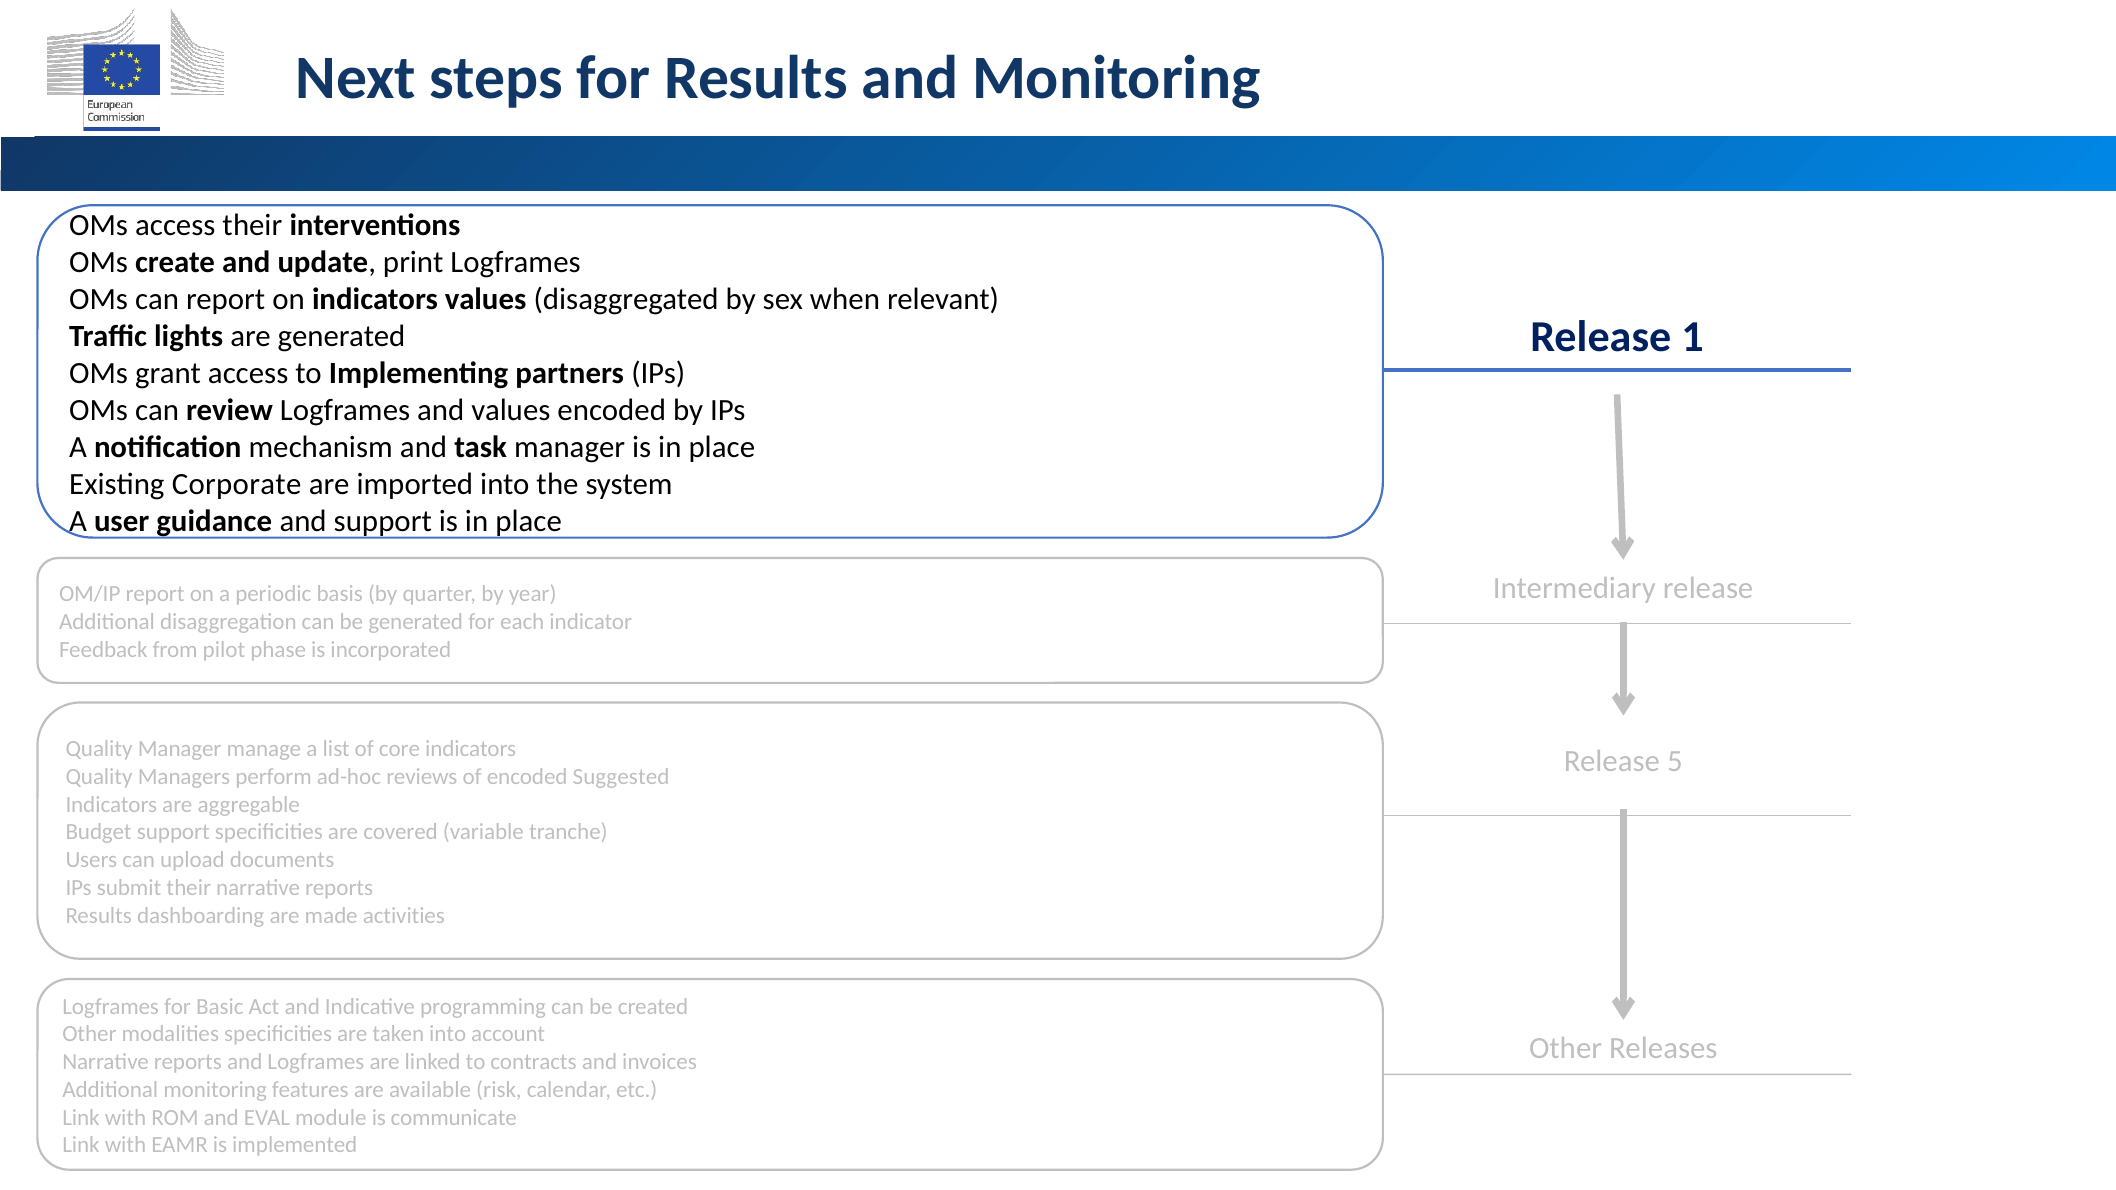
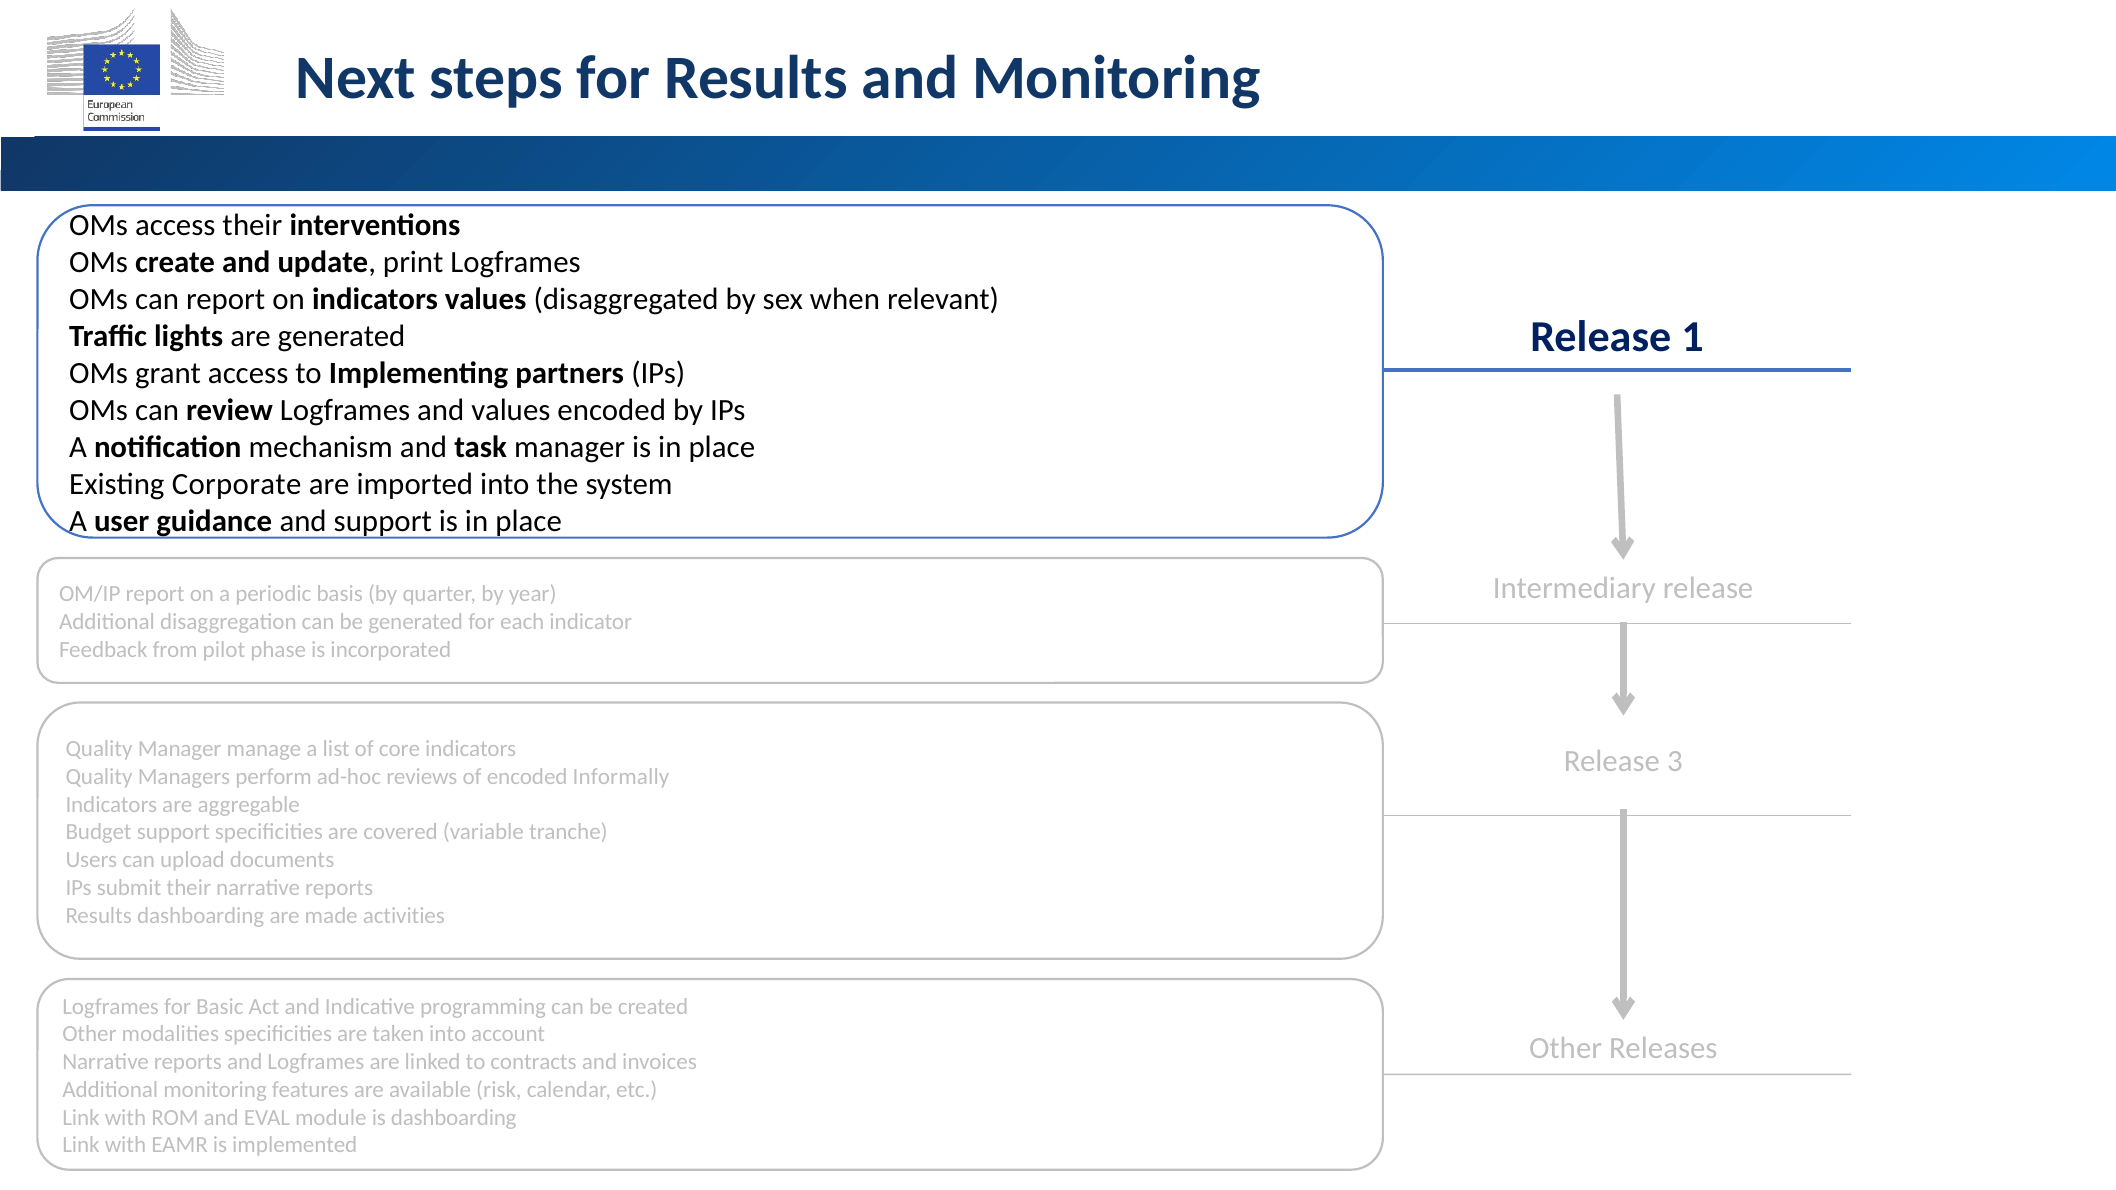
5: 5 -> 3
Suggested: Suggested -> Informally
is communicate: communicate -> dashboarding
